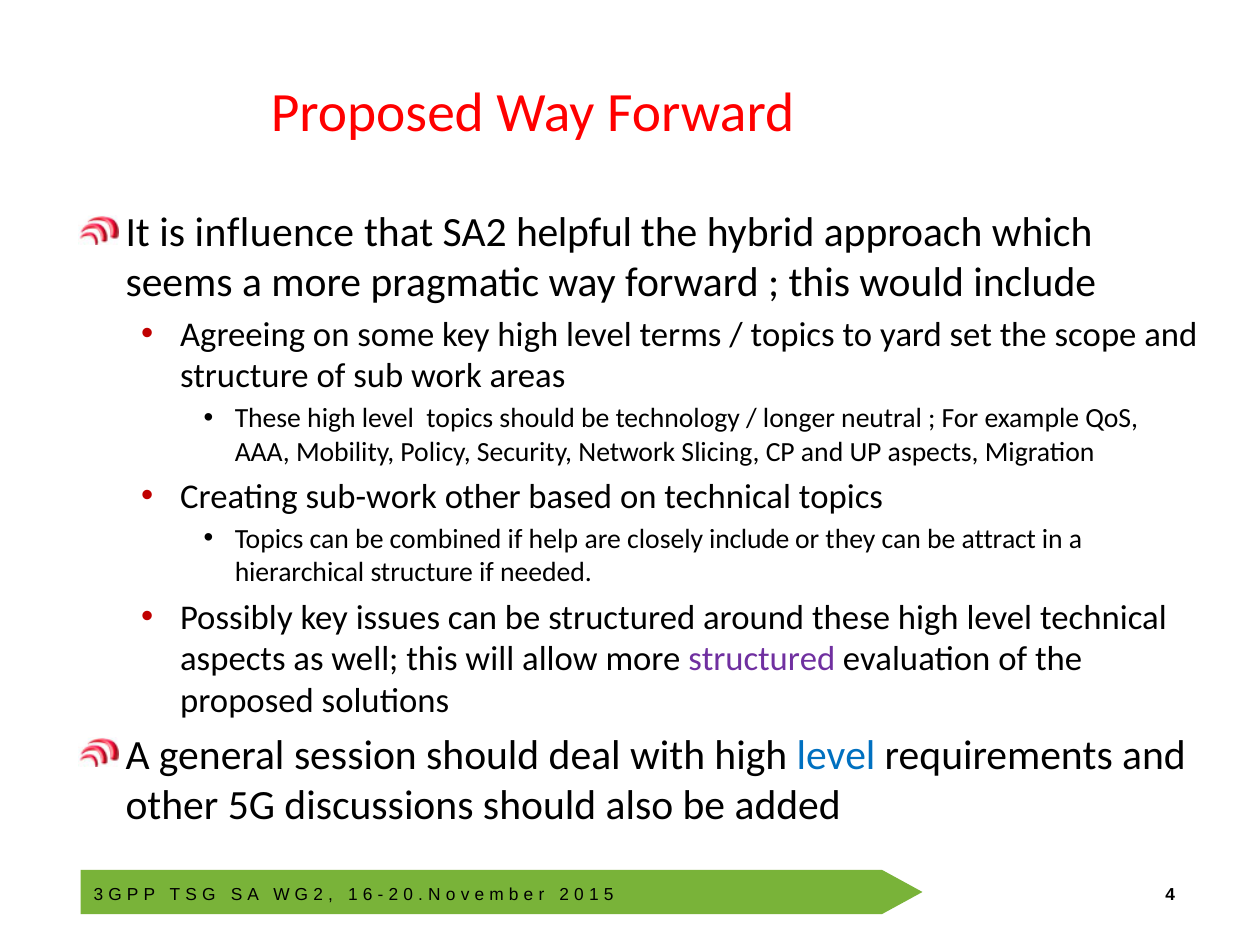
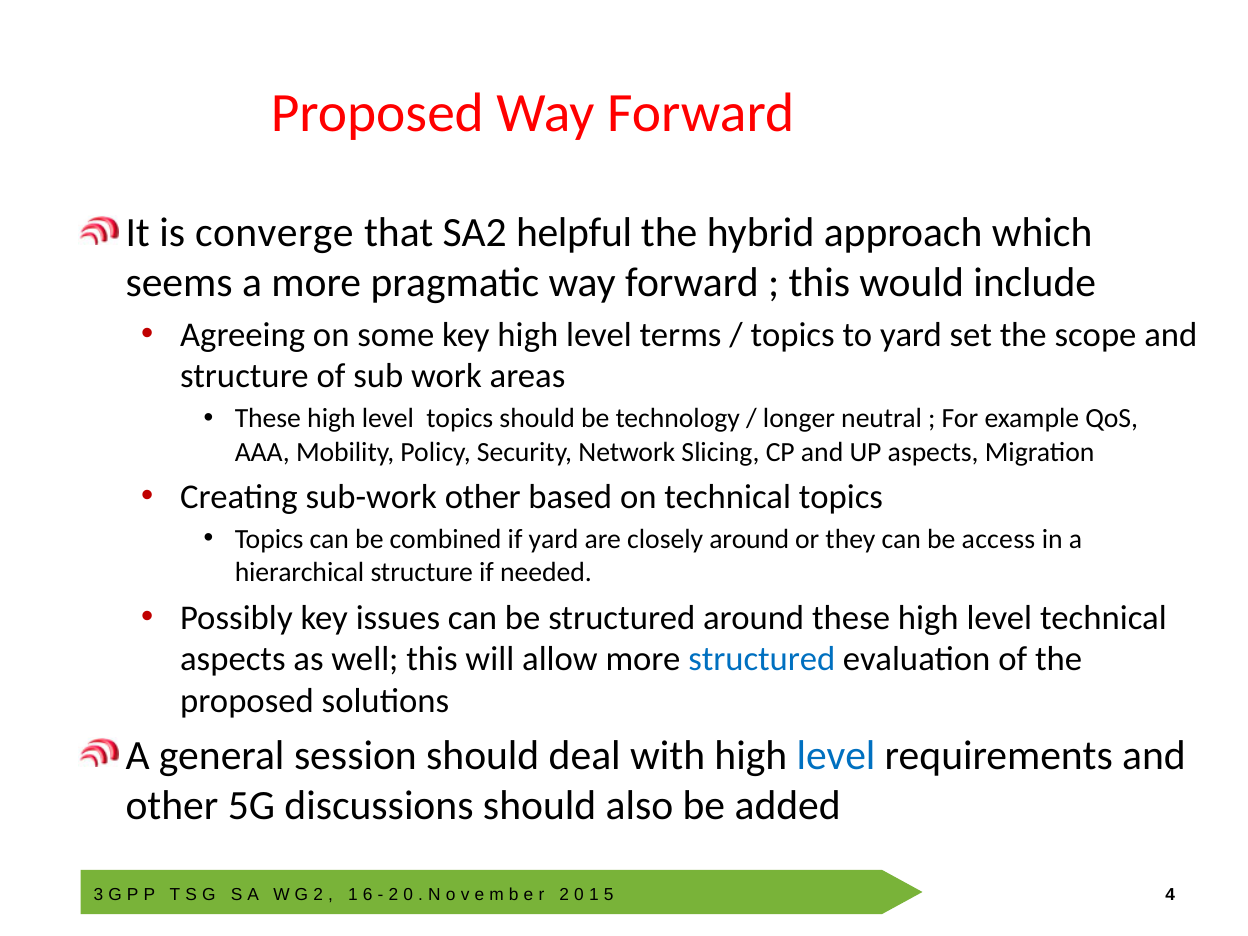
influence: influence -> converge
if help: help -> yard
closely include: include -> around
attract: attract -> access
structured at (762, 659) colour: purple -> blue
